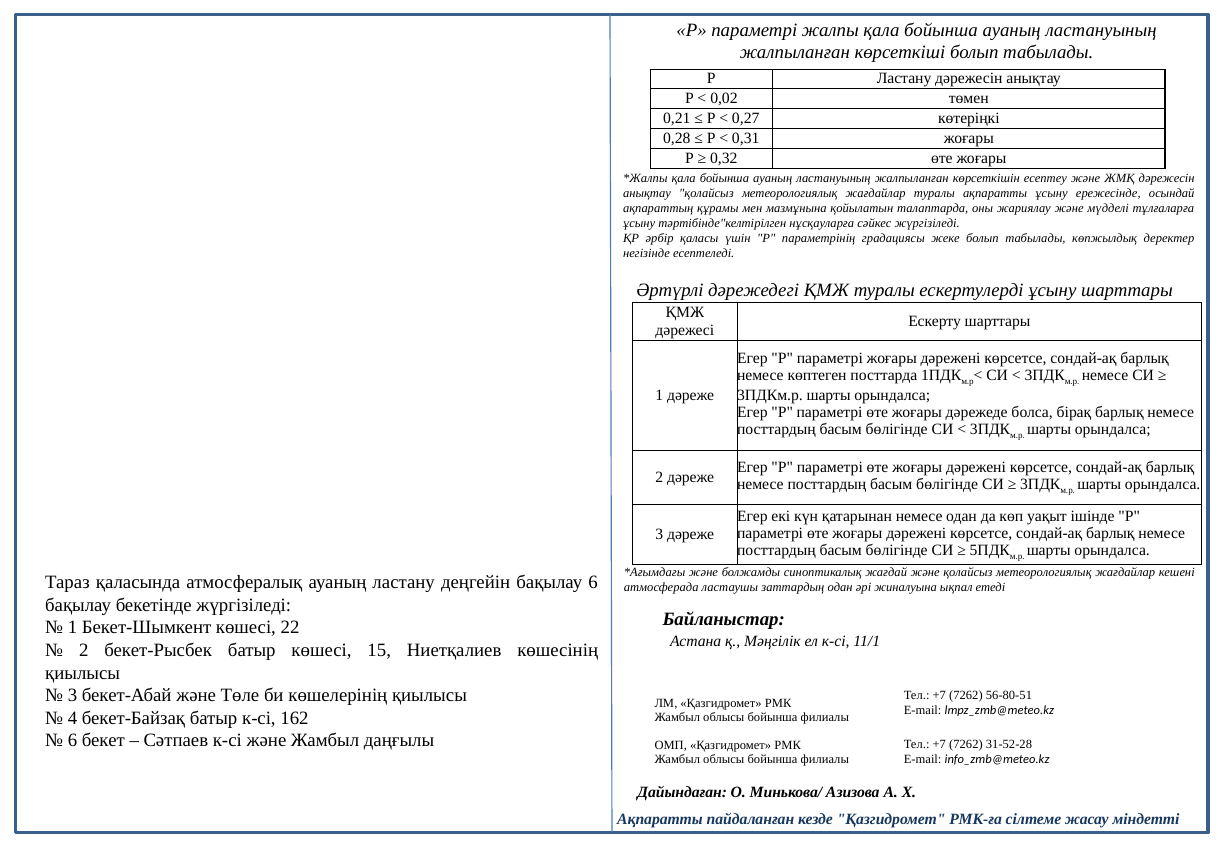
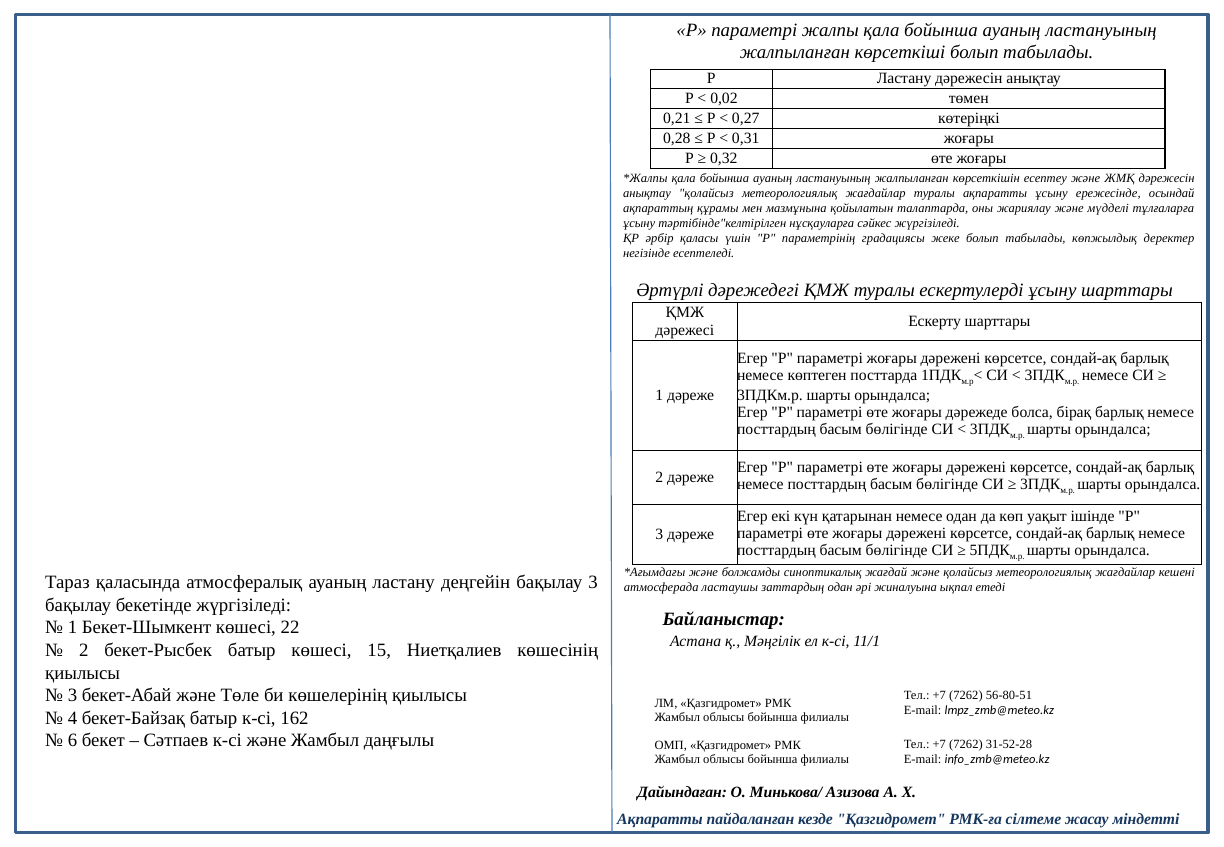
бақылау 6: 6 -> 3
